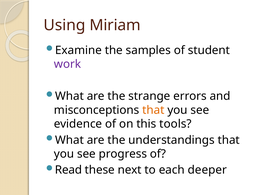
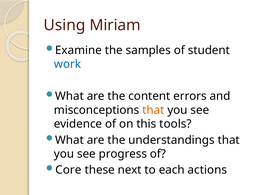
work colour: purple -> blue
strange: strange -> content
Read: Read -> Core
deeper: deeper -> actions
